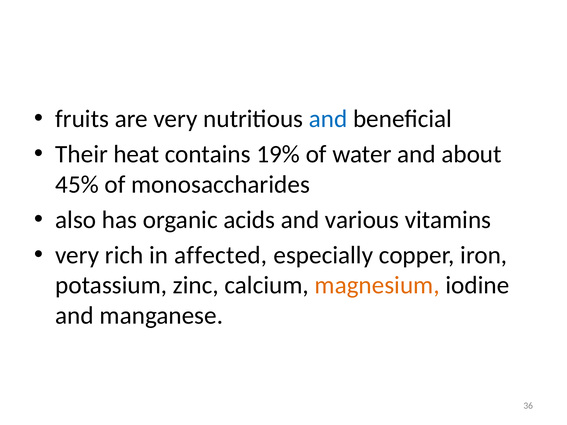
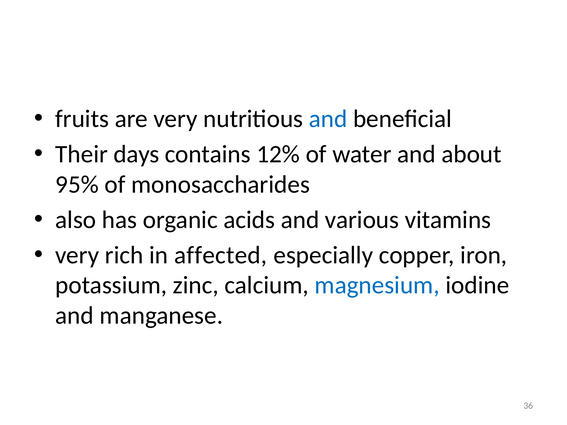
heat: heat -> days
19%: 19% -> 12%
45%: 45% -> 95%
magnesium colour: orange -> blue
